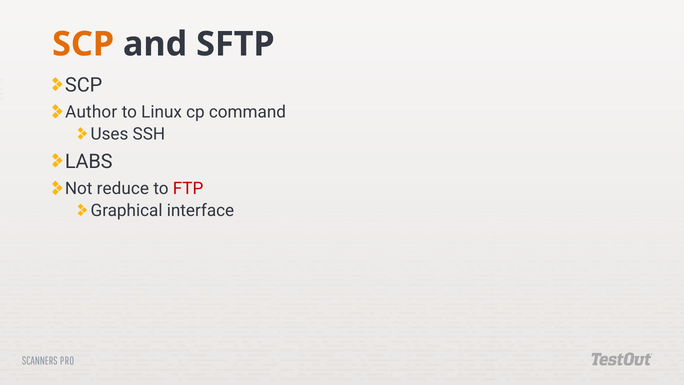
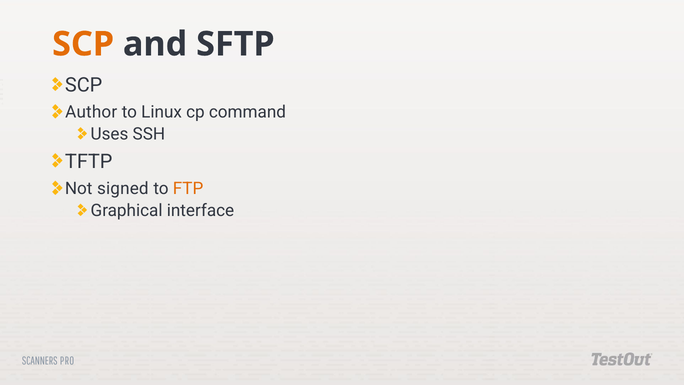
LABS: LABS -> TFTP
reduce: reduce -> signed
FTP colour: red -> orange
